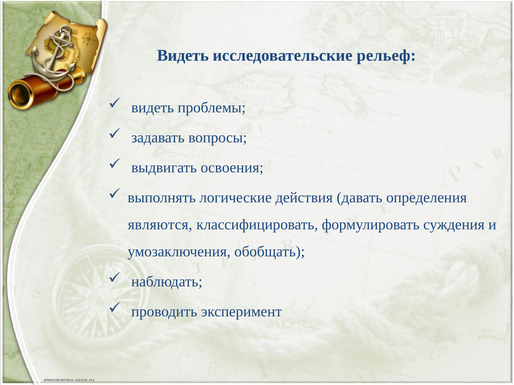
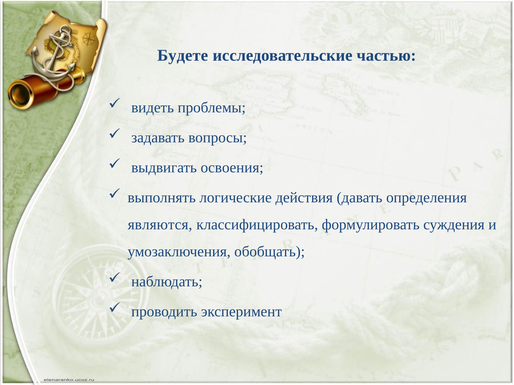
Видеть at (183, 56): Видеть -> Будете
рельеф: рельеф -> частью
